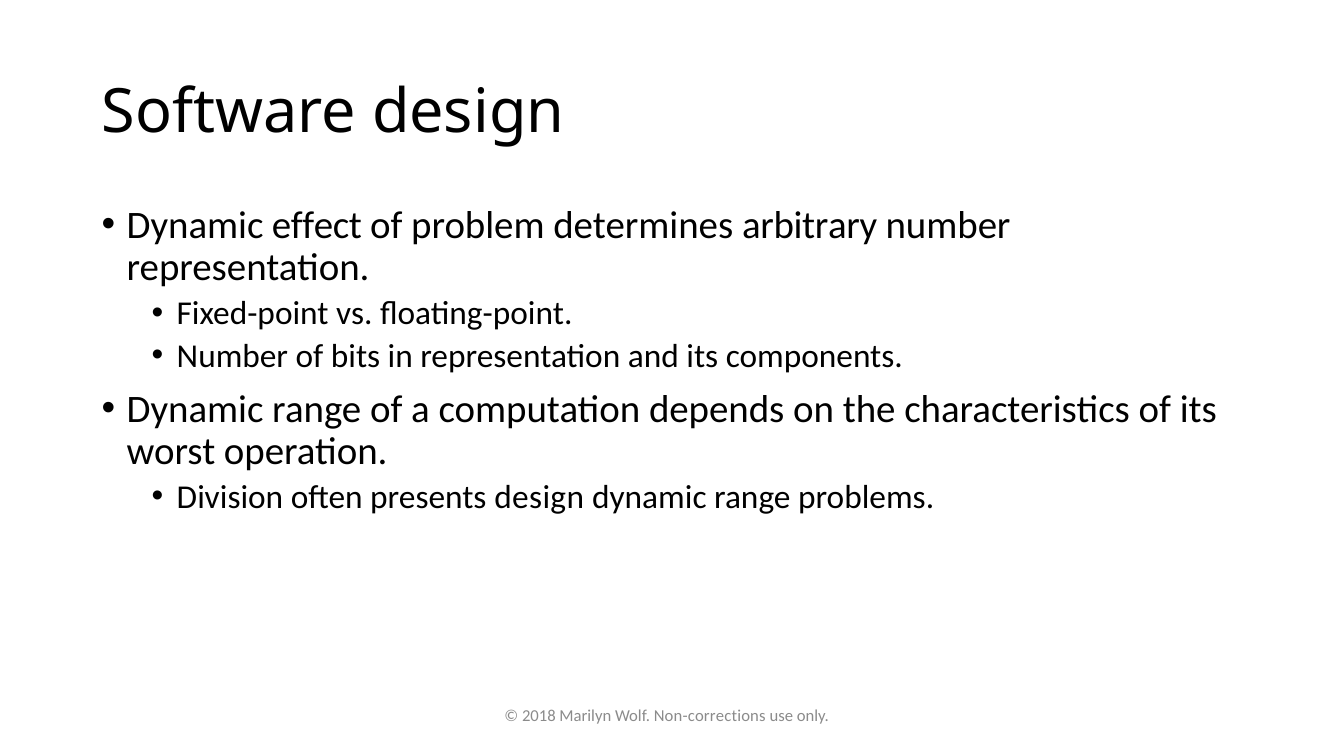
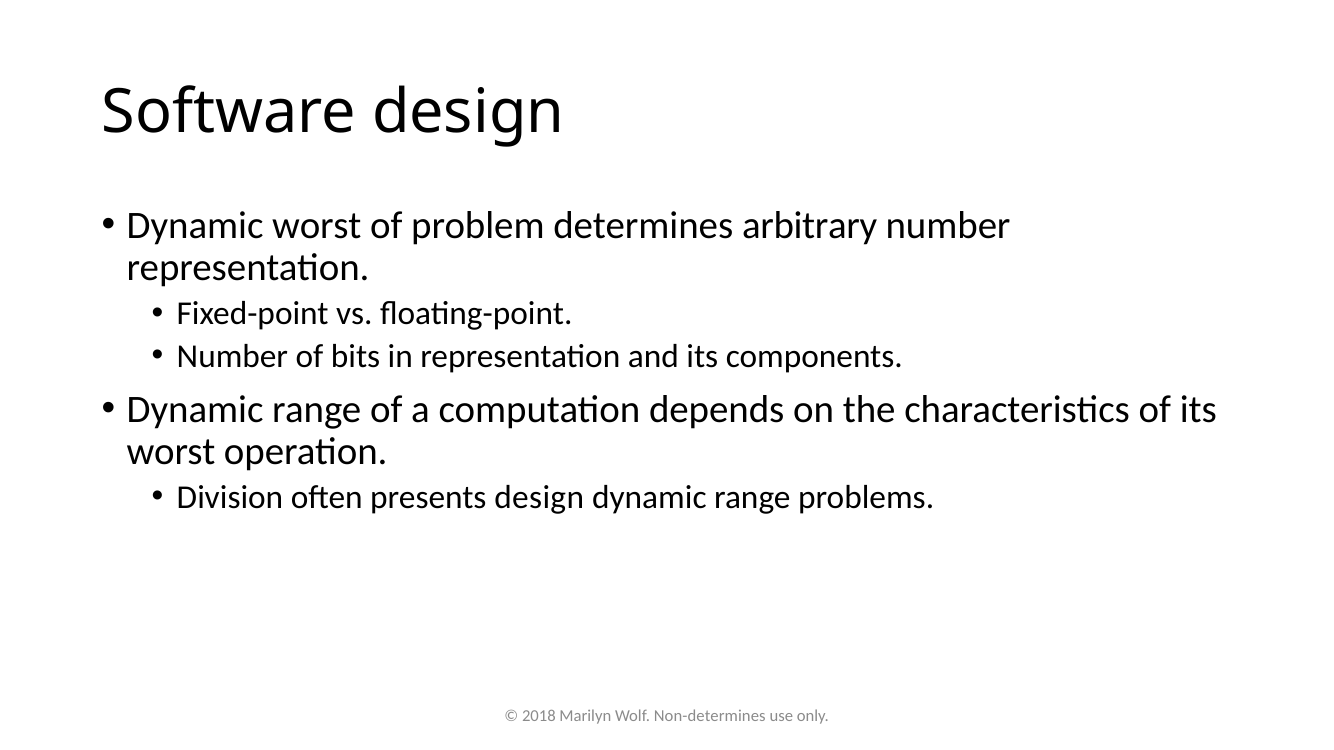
Dynamic effect: effect -> worst
Non-corrections: Non-corrections -> Non-determines
